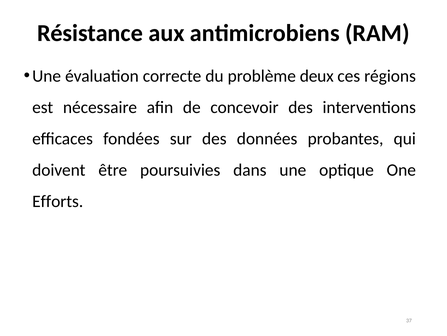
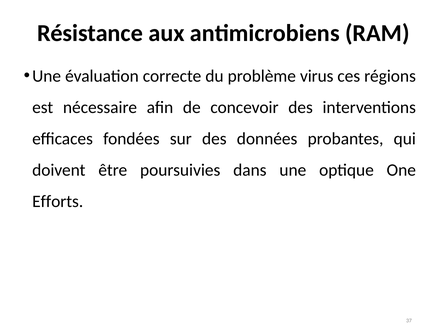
deux: deux -> virus
